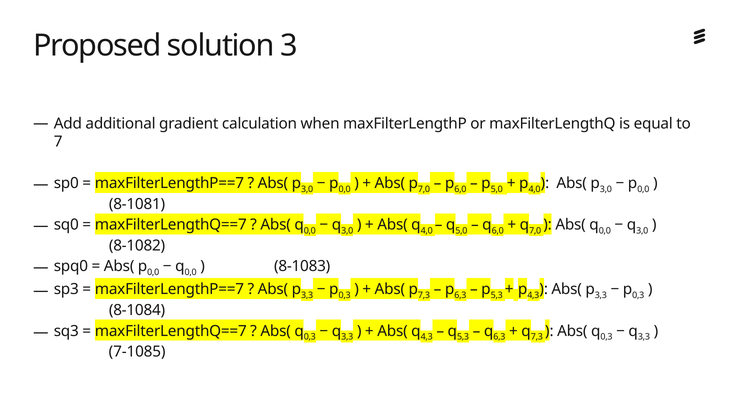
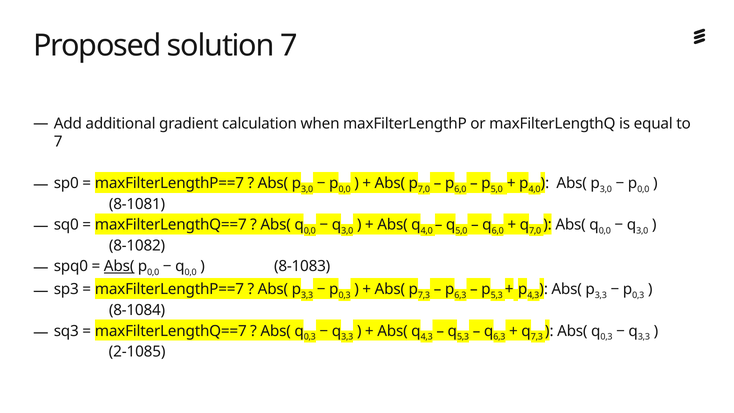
solution 3: 3 -> 7
Abs( at (119, 266) underline: none -> present
7‑1085: 7‑1085 -> 2‑1085
